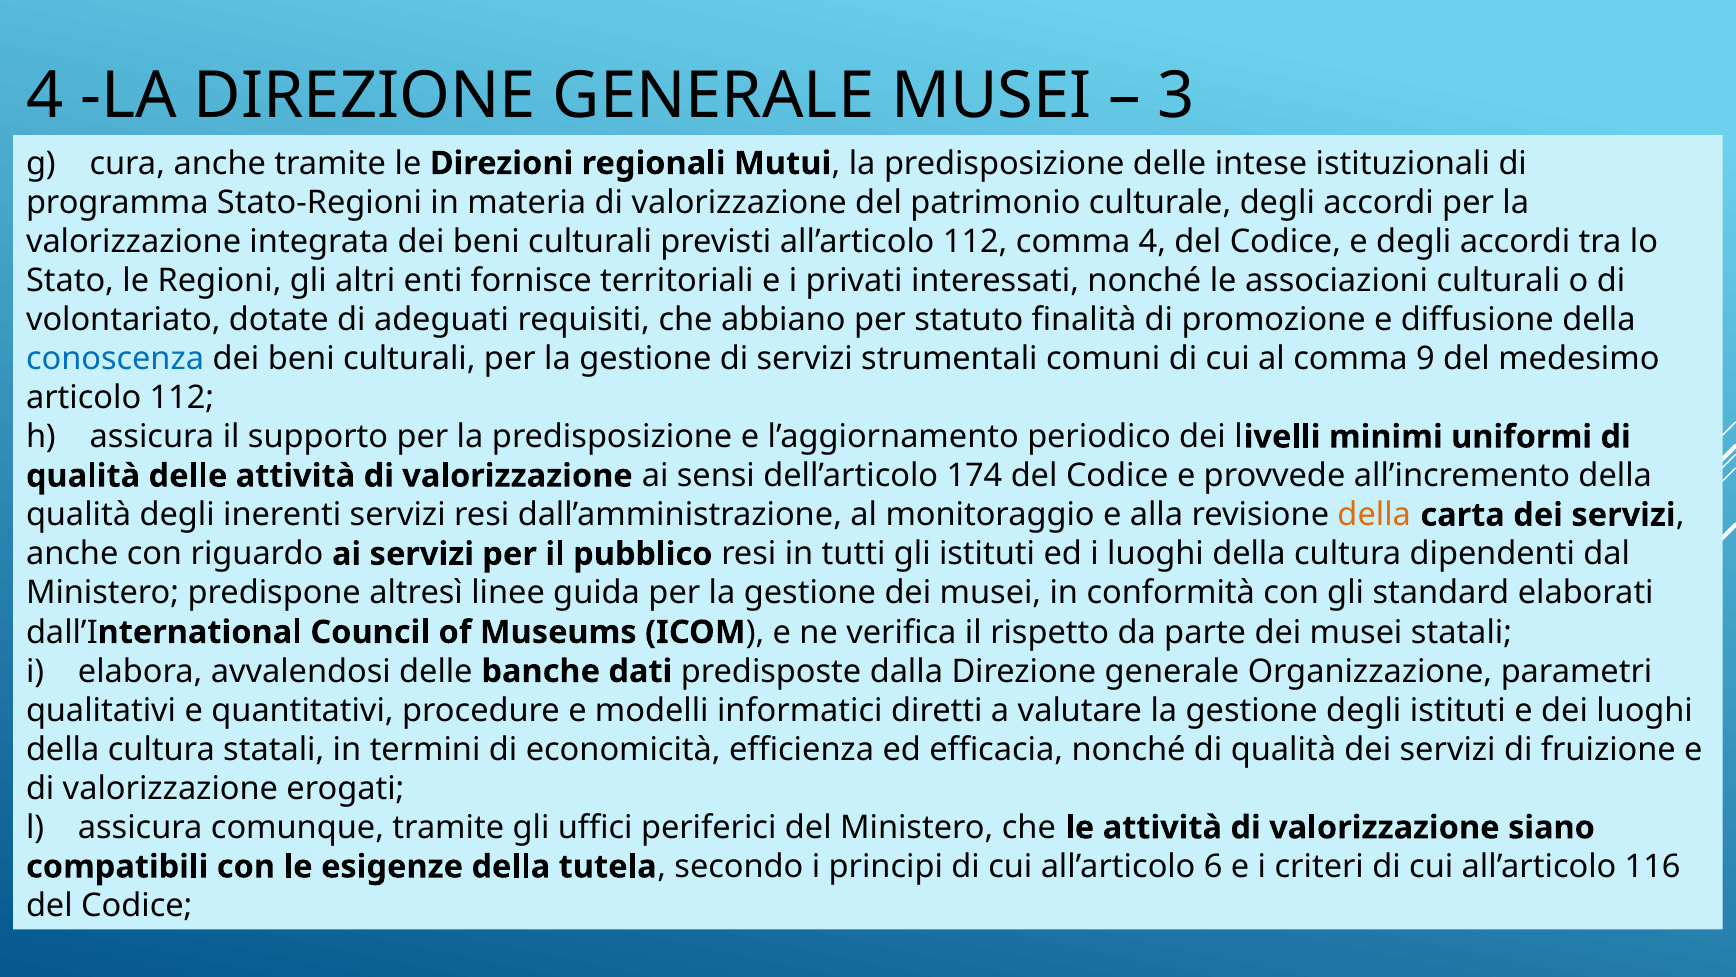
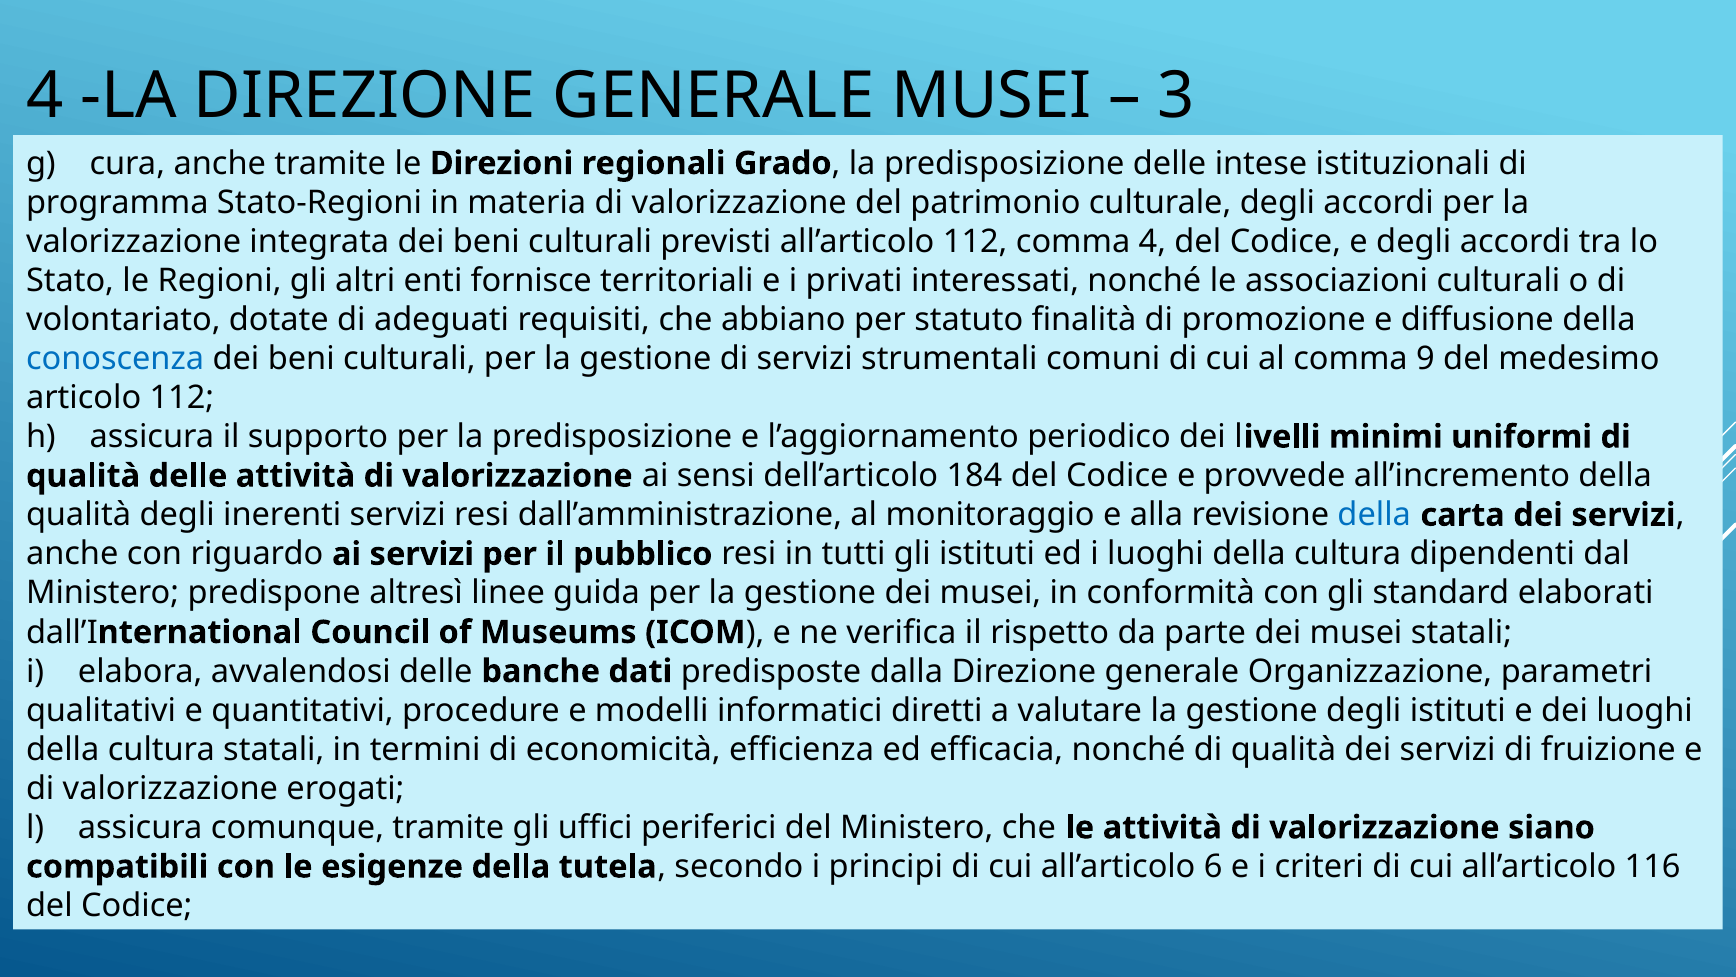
Mutui: Mutui -> Grado
174: 174 -> 184
della at (1374, 515) colour: orange -> blue
